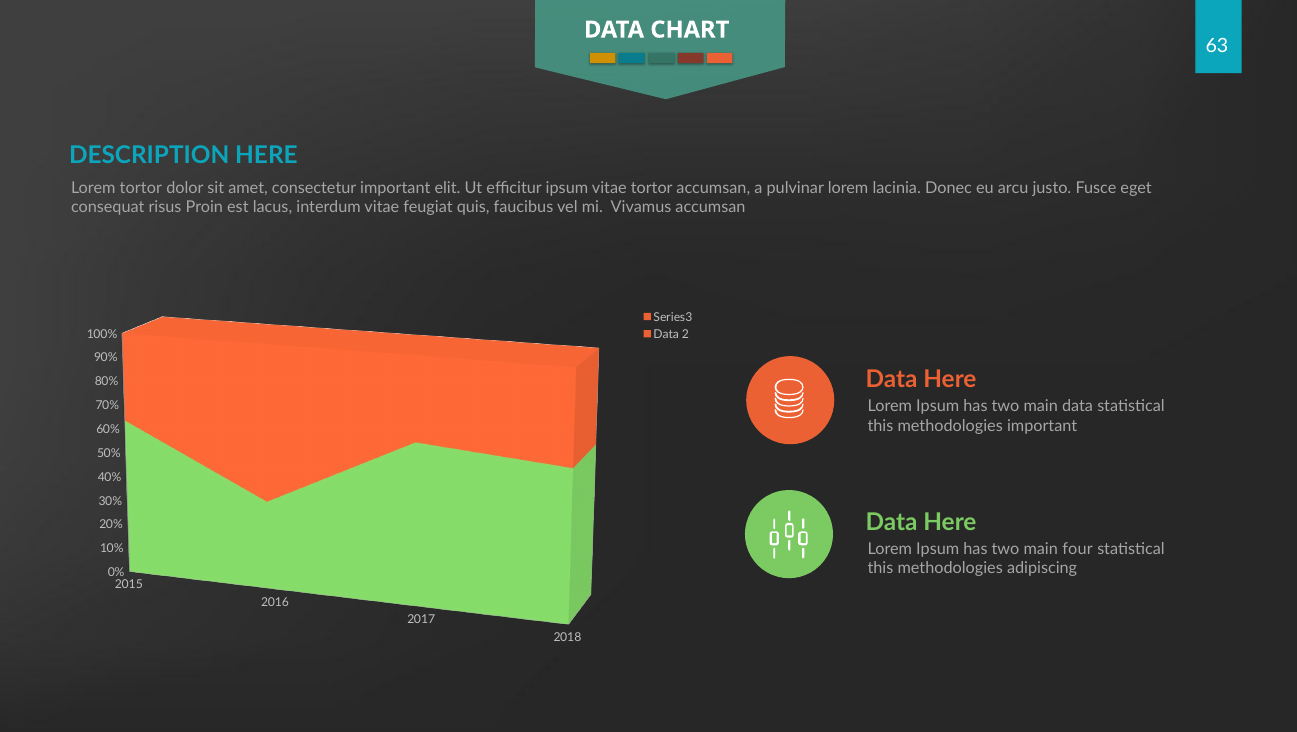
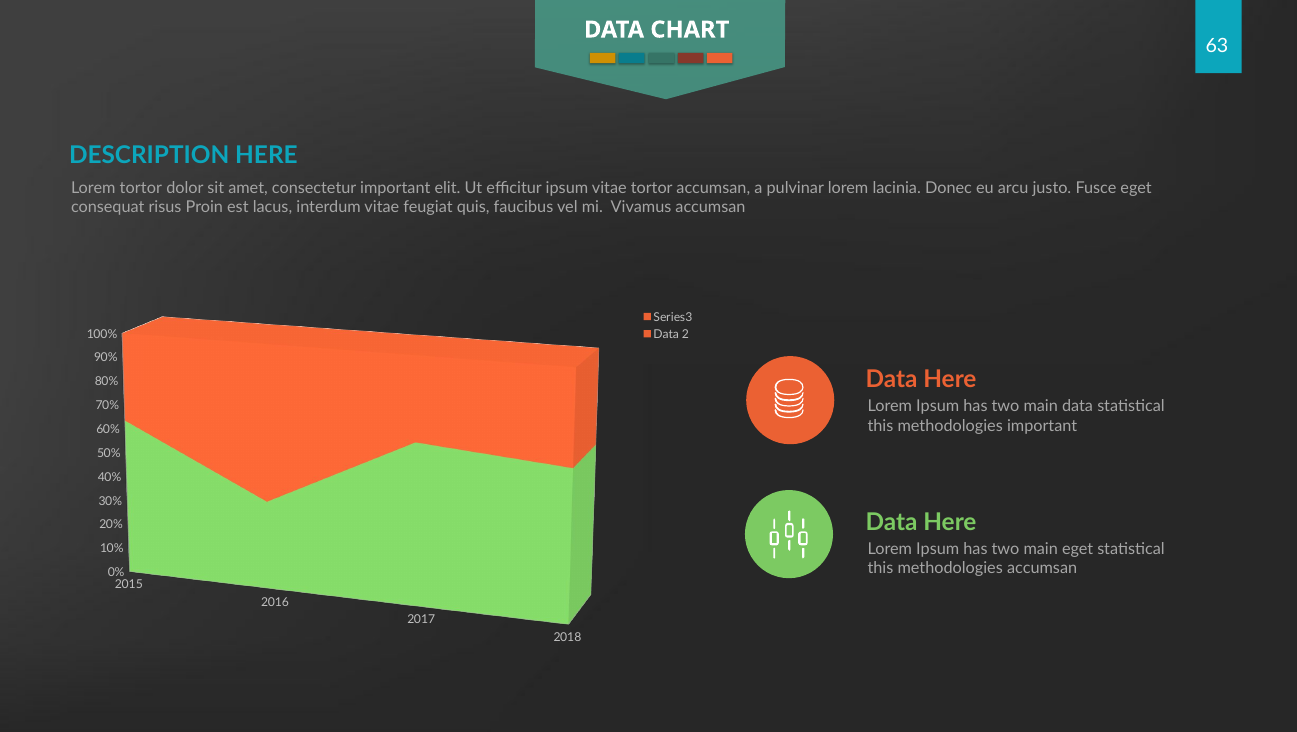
main four: four -> eget
methodologies adipiscing: adipiscing -> accumsan
